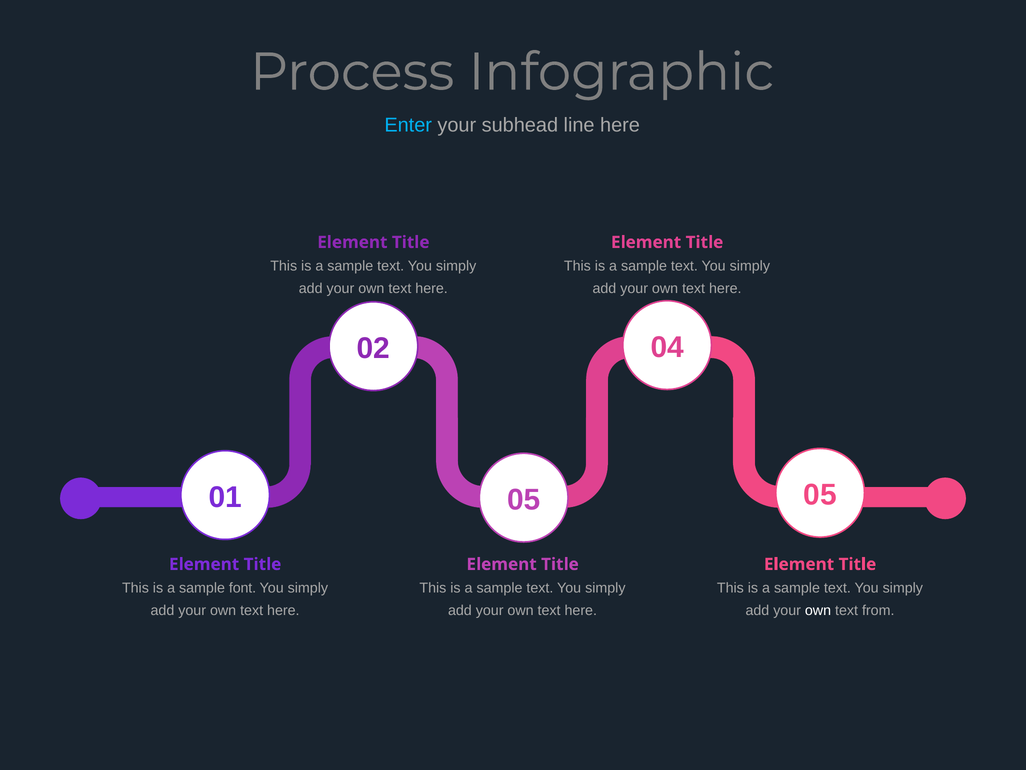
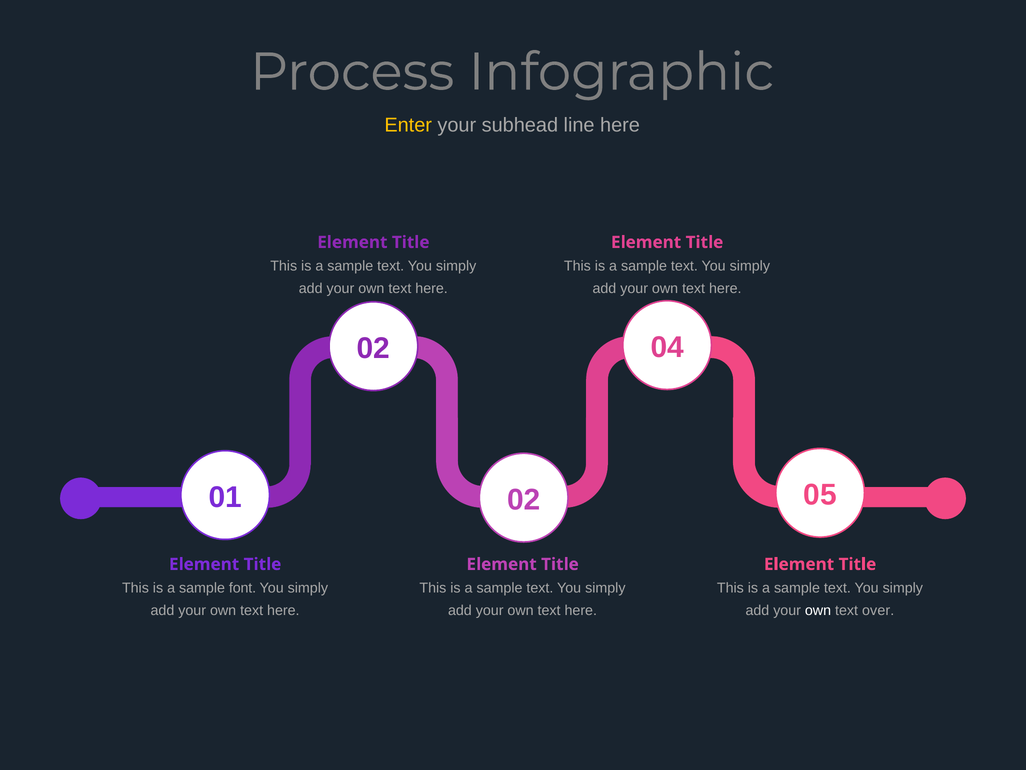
Enter colour: light blue -> yellow
01 05: 05 -> 02
from: from -> over
